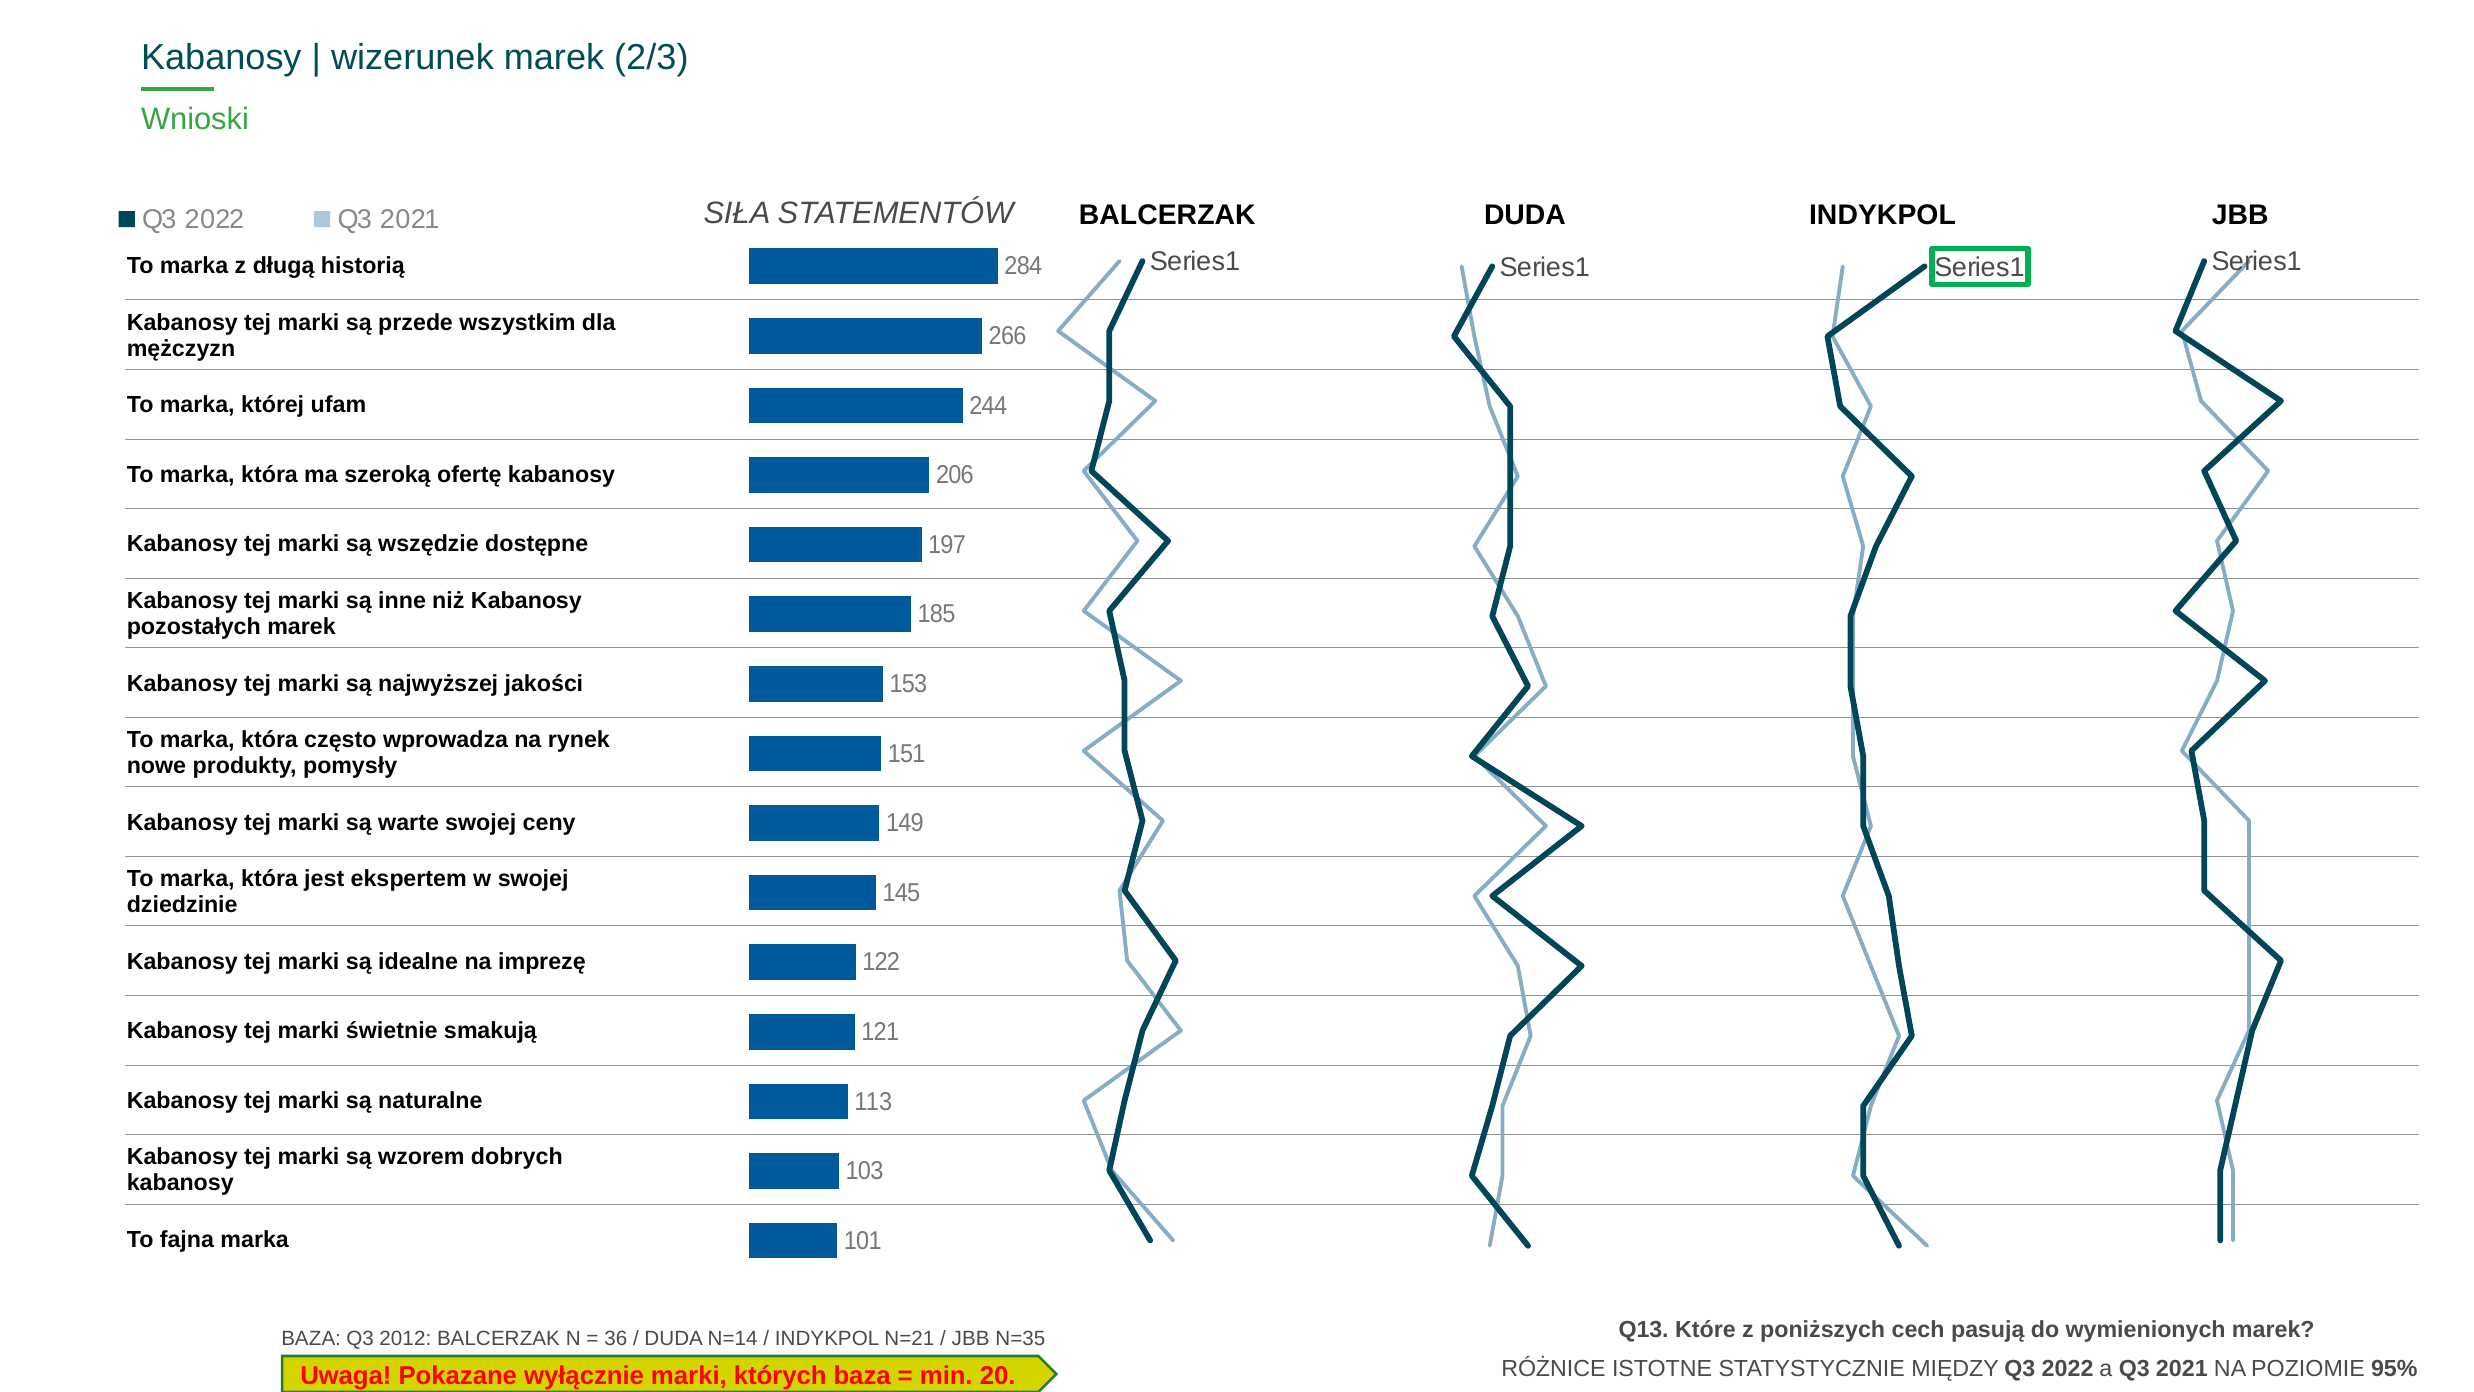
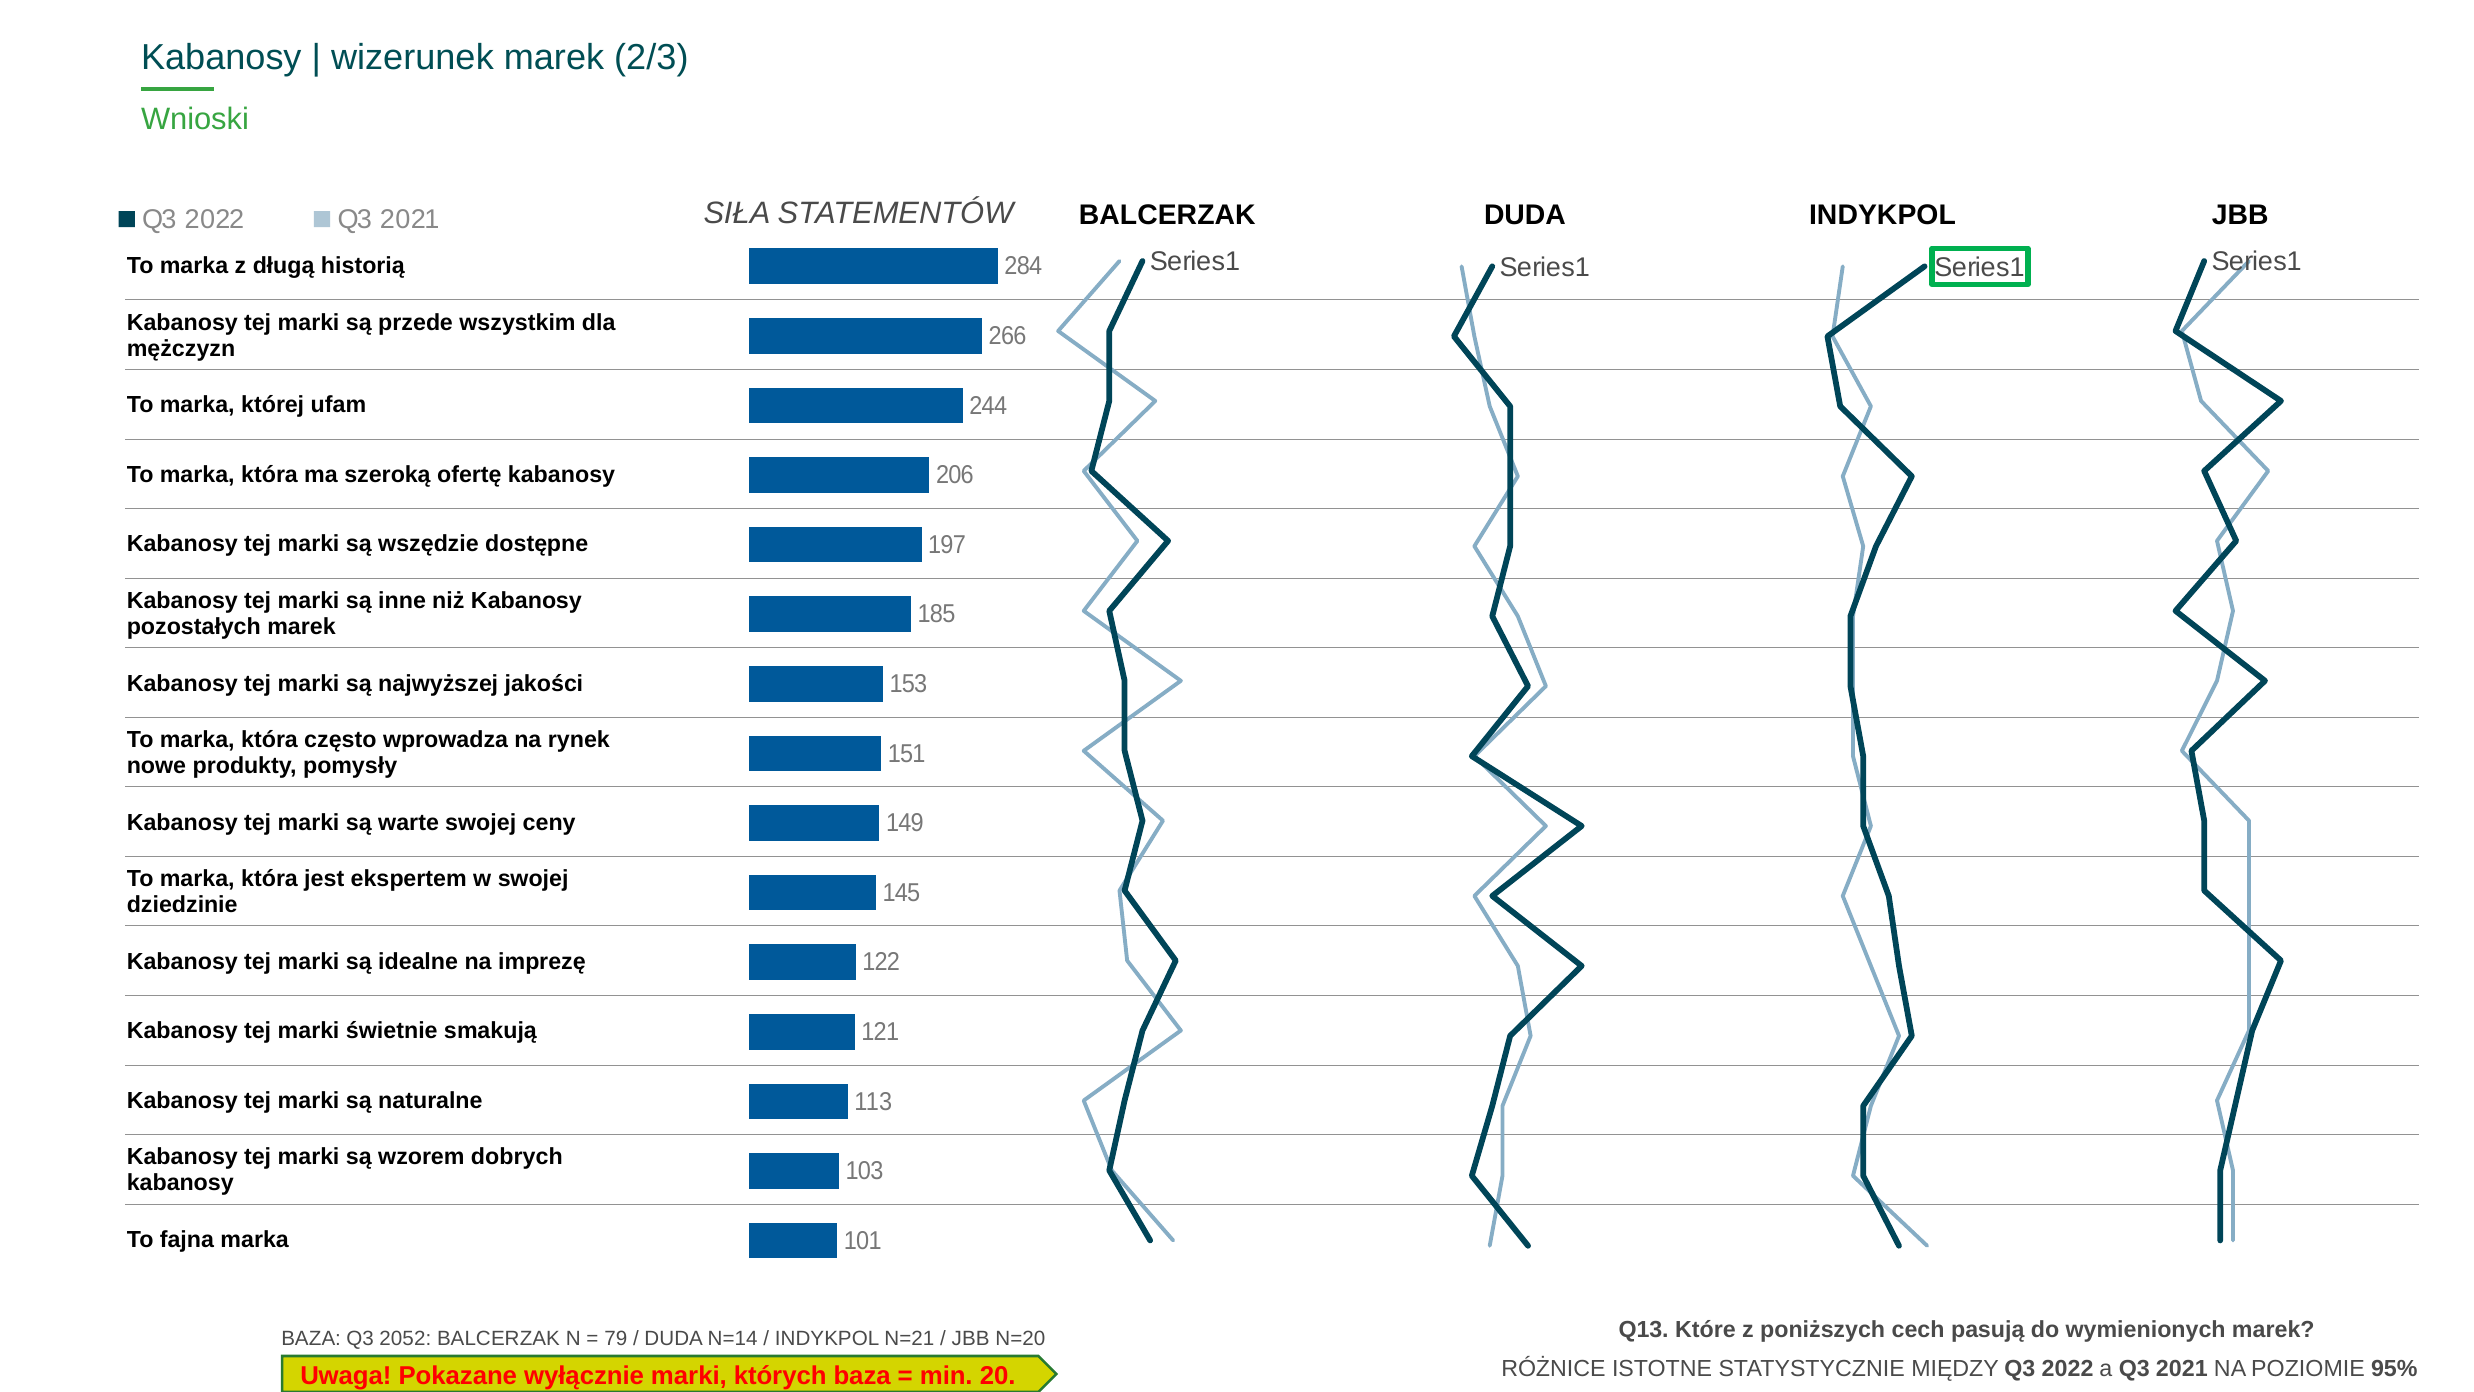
2012: 2012 -> 2052
36: 36 -> 79
N=35: N=35 -> N=20
